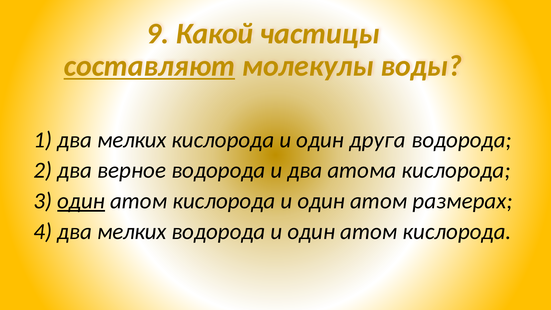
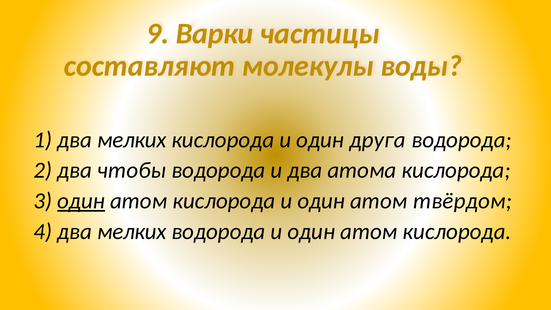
Какой: Какой -> Варки
составляют underline: present -> none
верное: верное -> чтобы
размерах: размерах -> твёрдом
